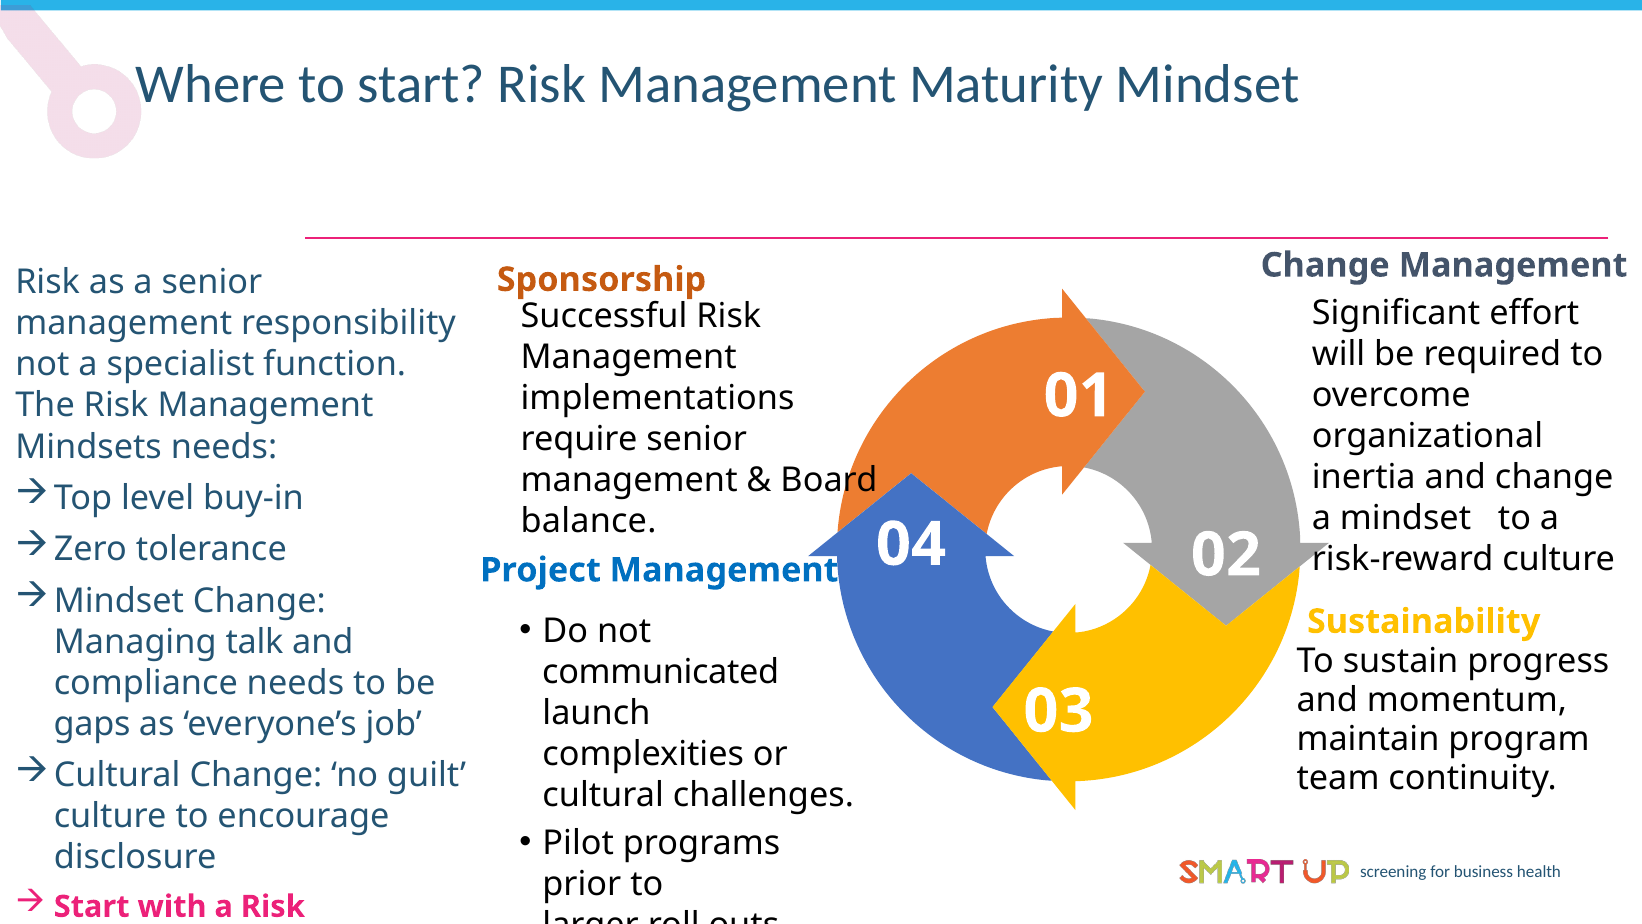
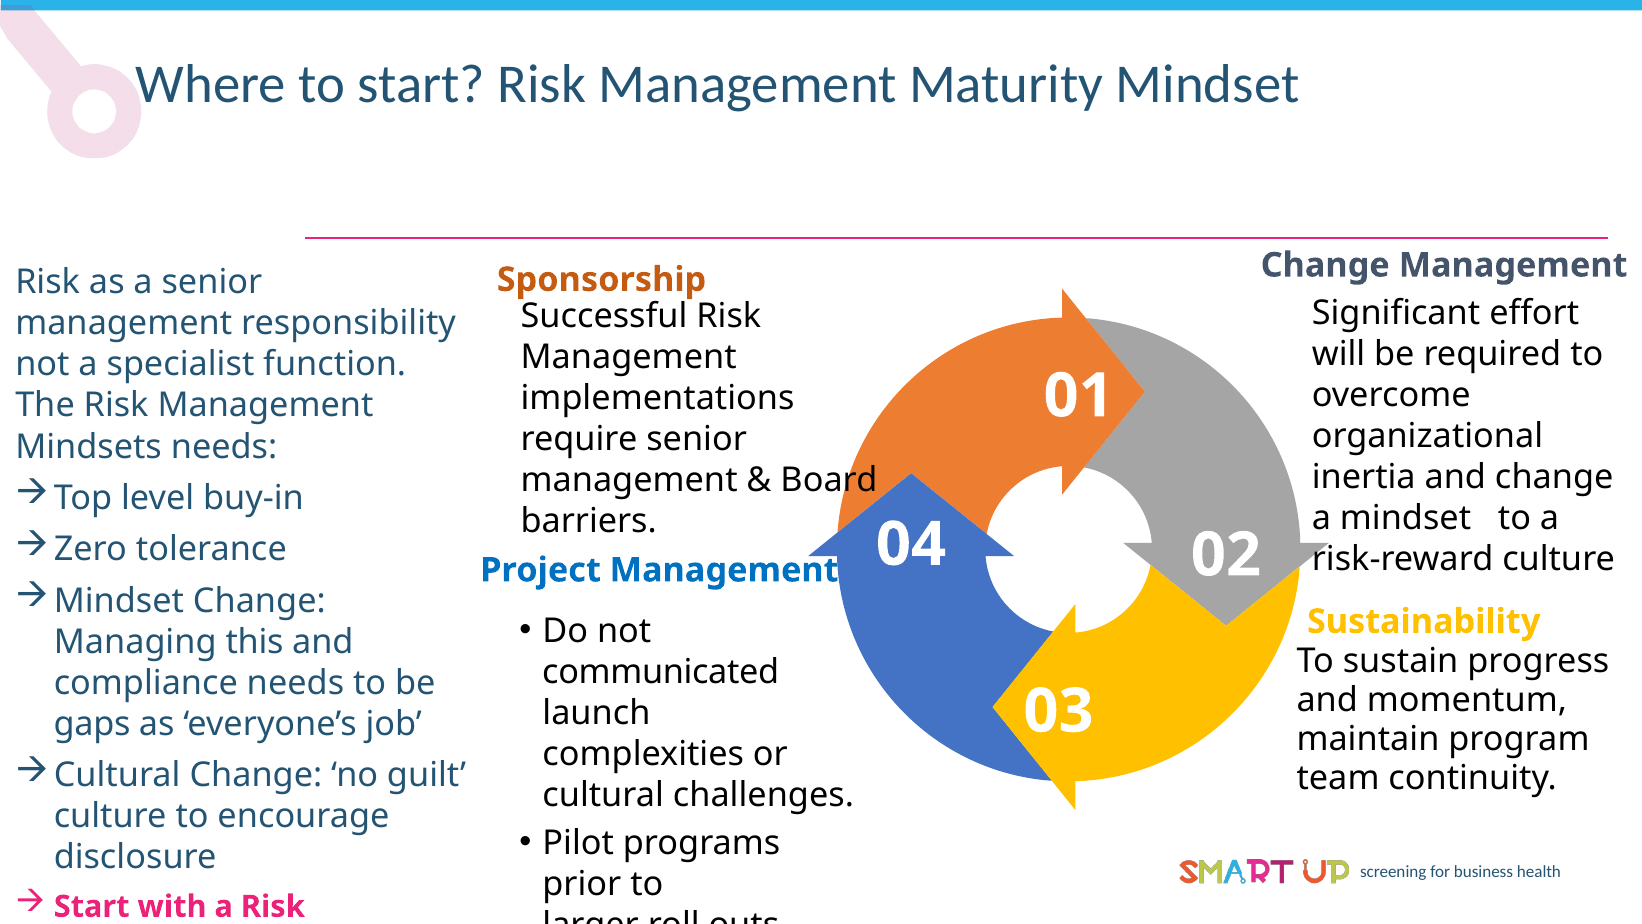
balance: balance -> barriers
talk: talk -> this
